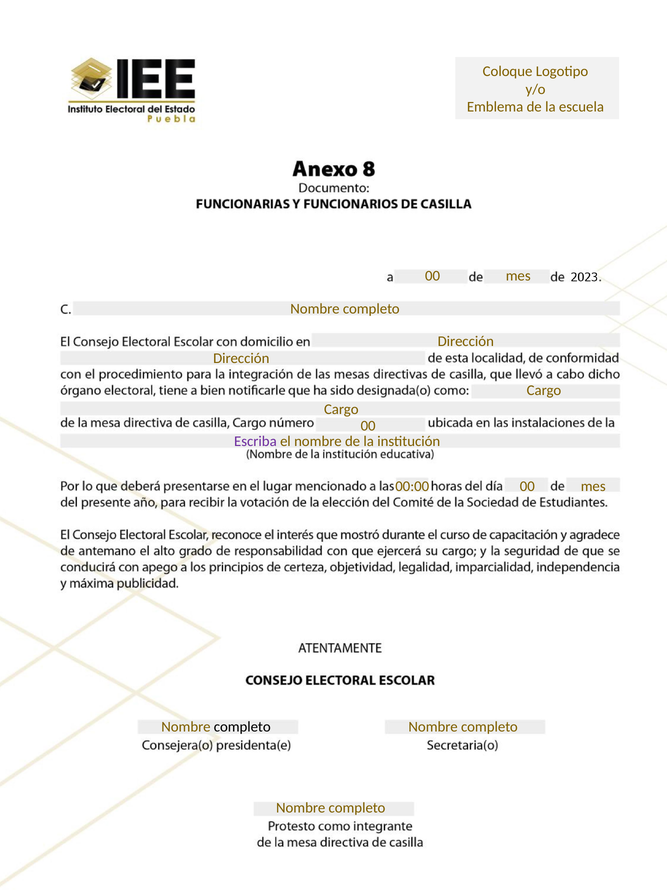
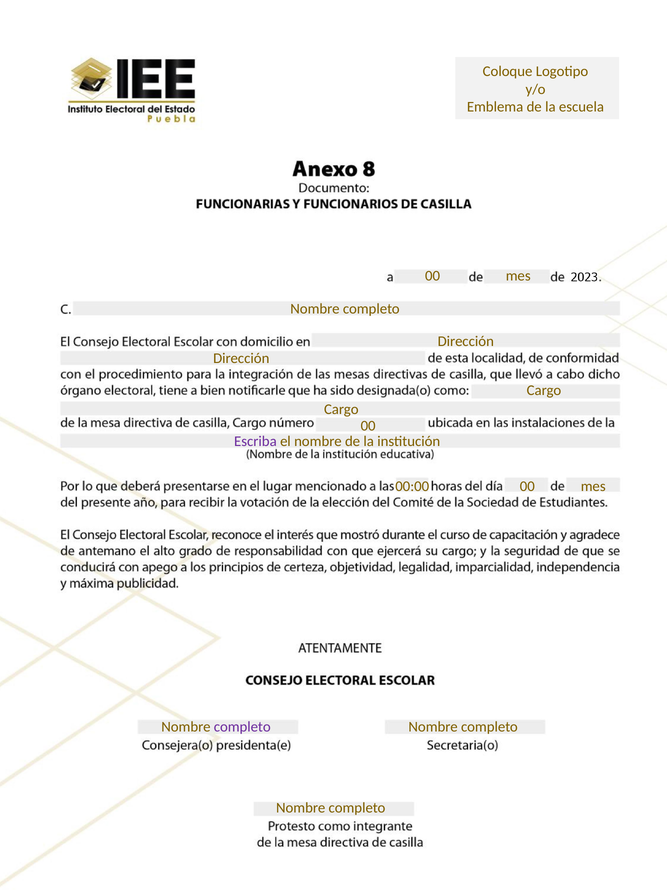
completo at (242, 726) colour: black -> purple
